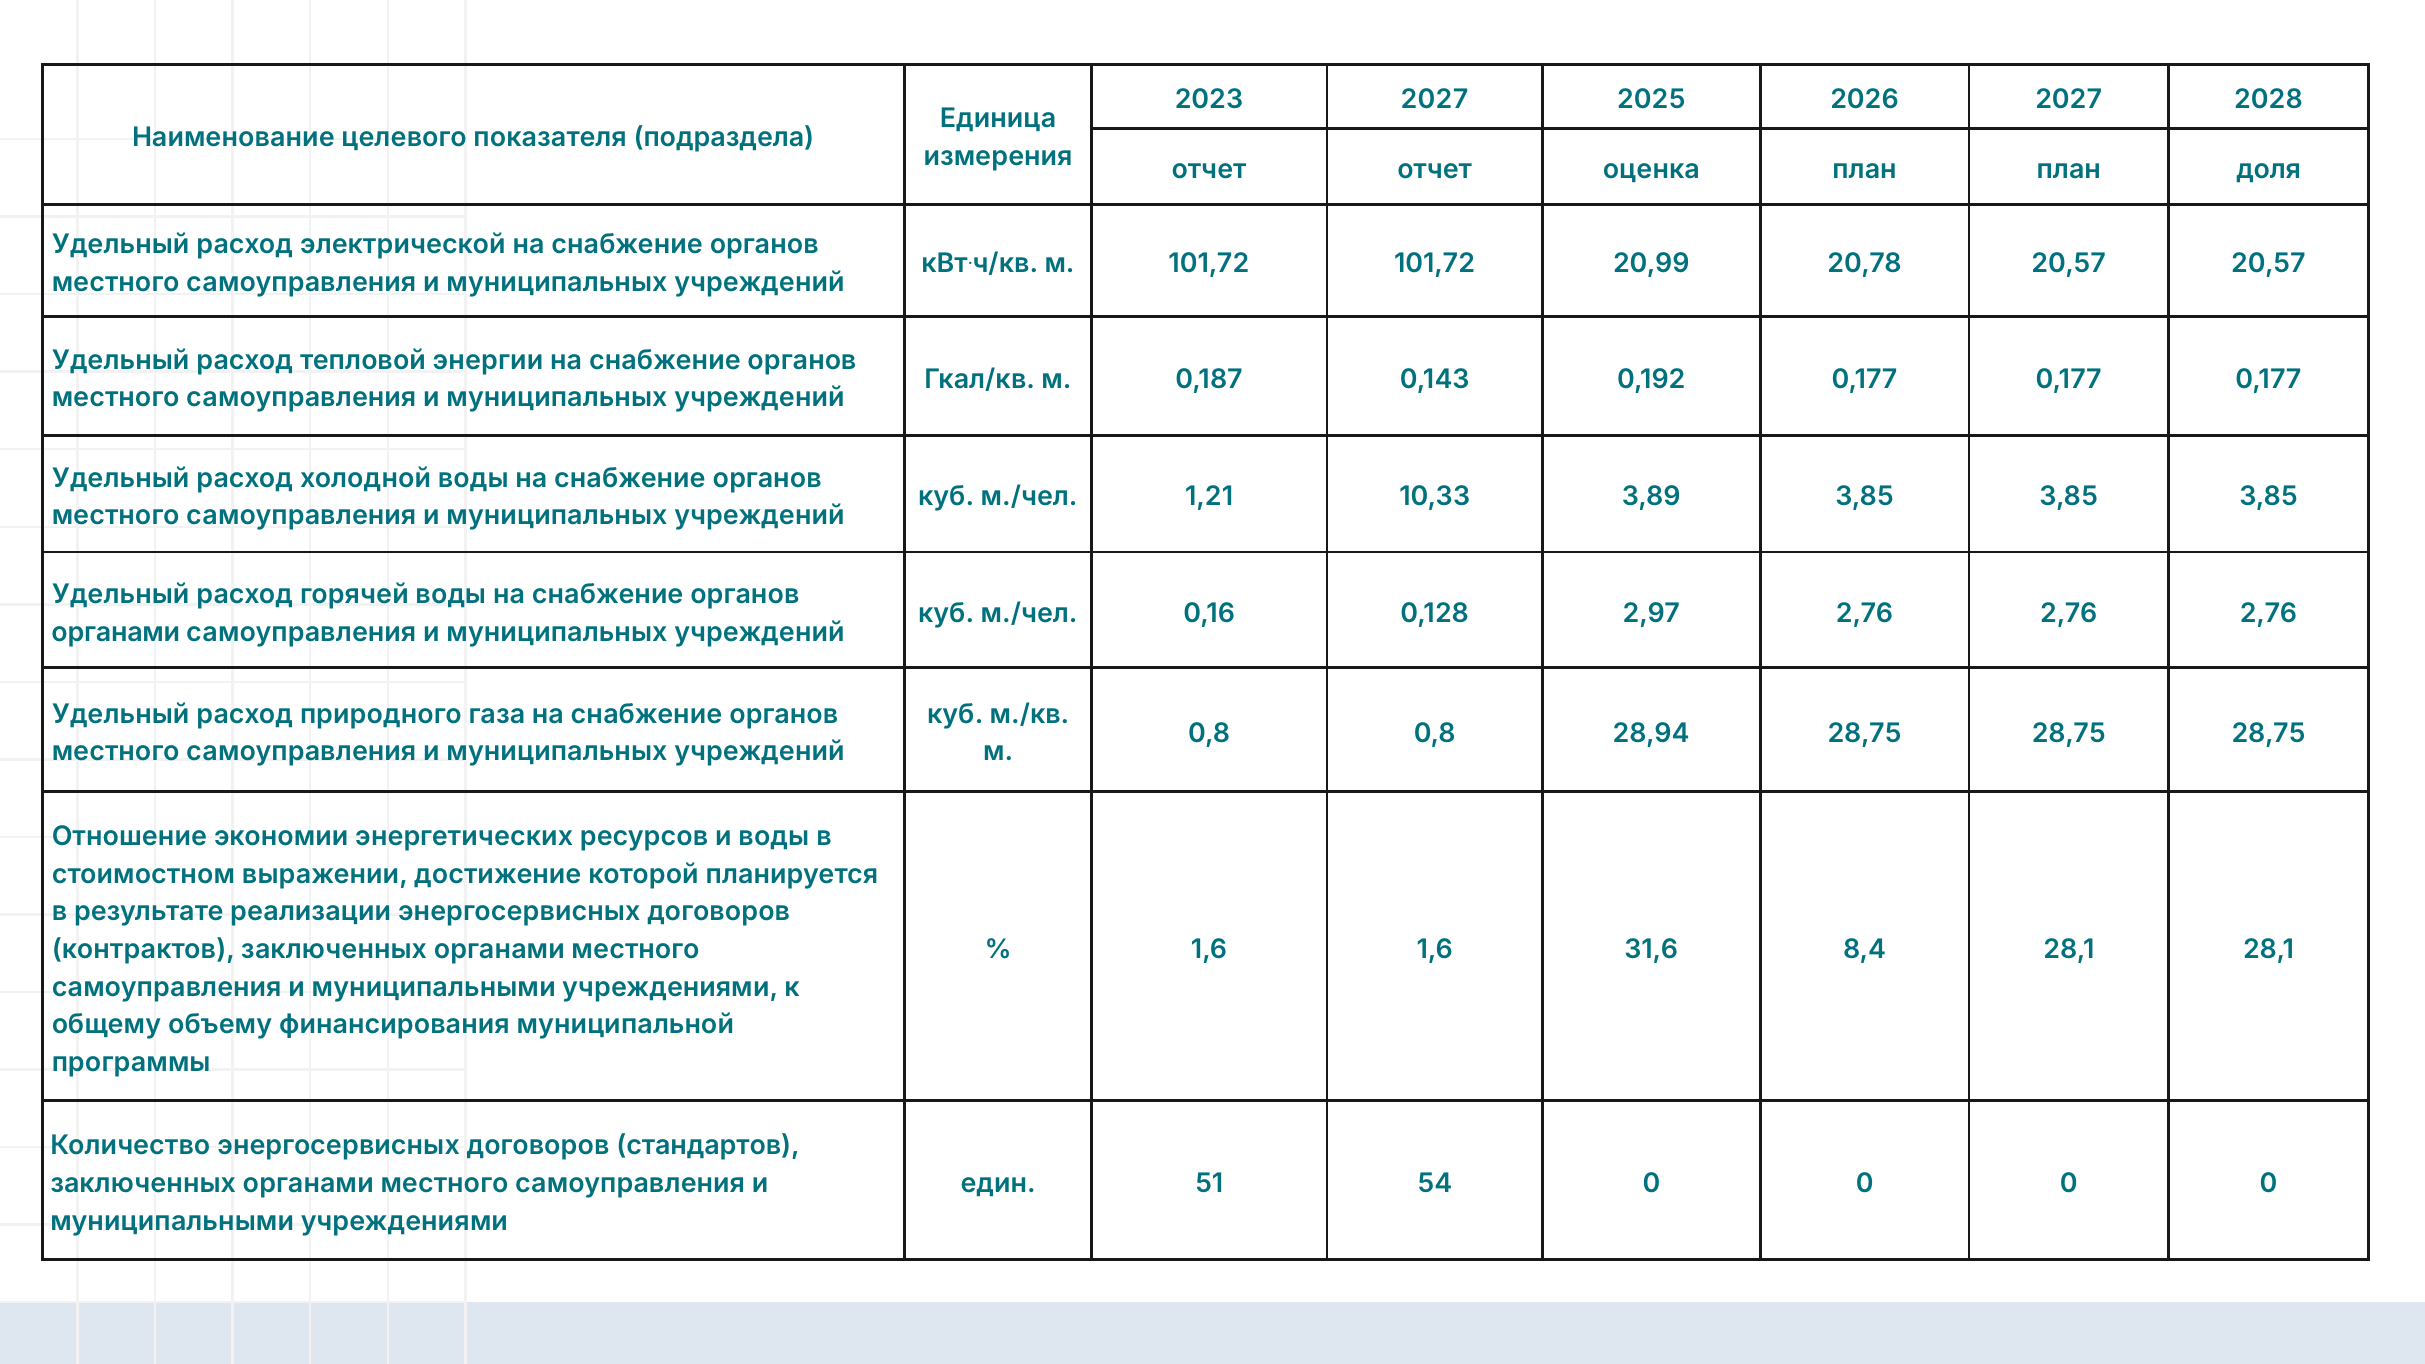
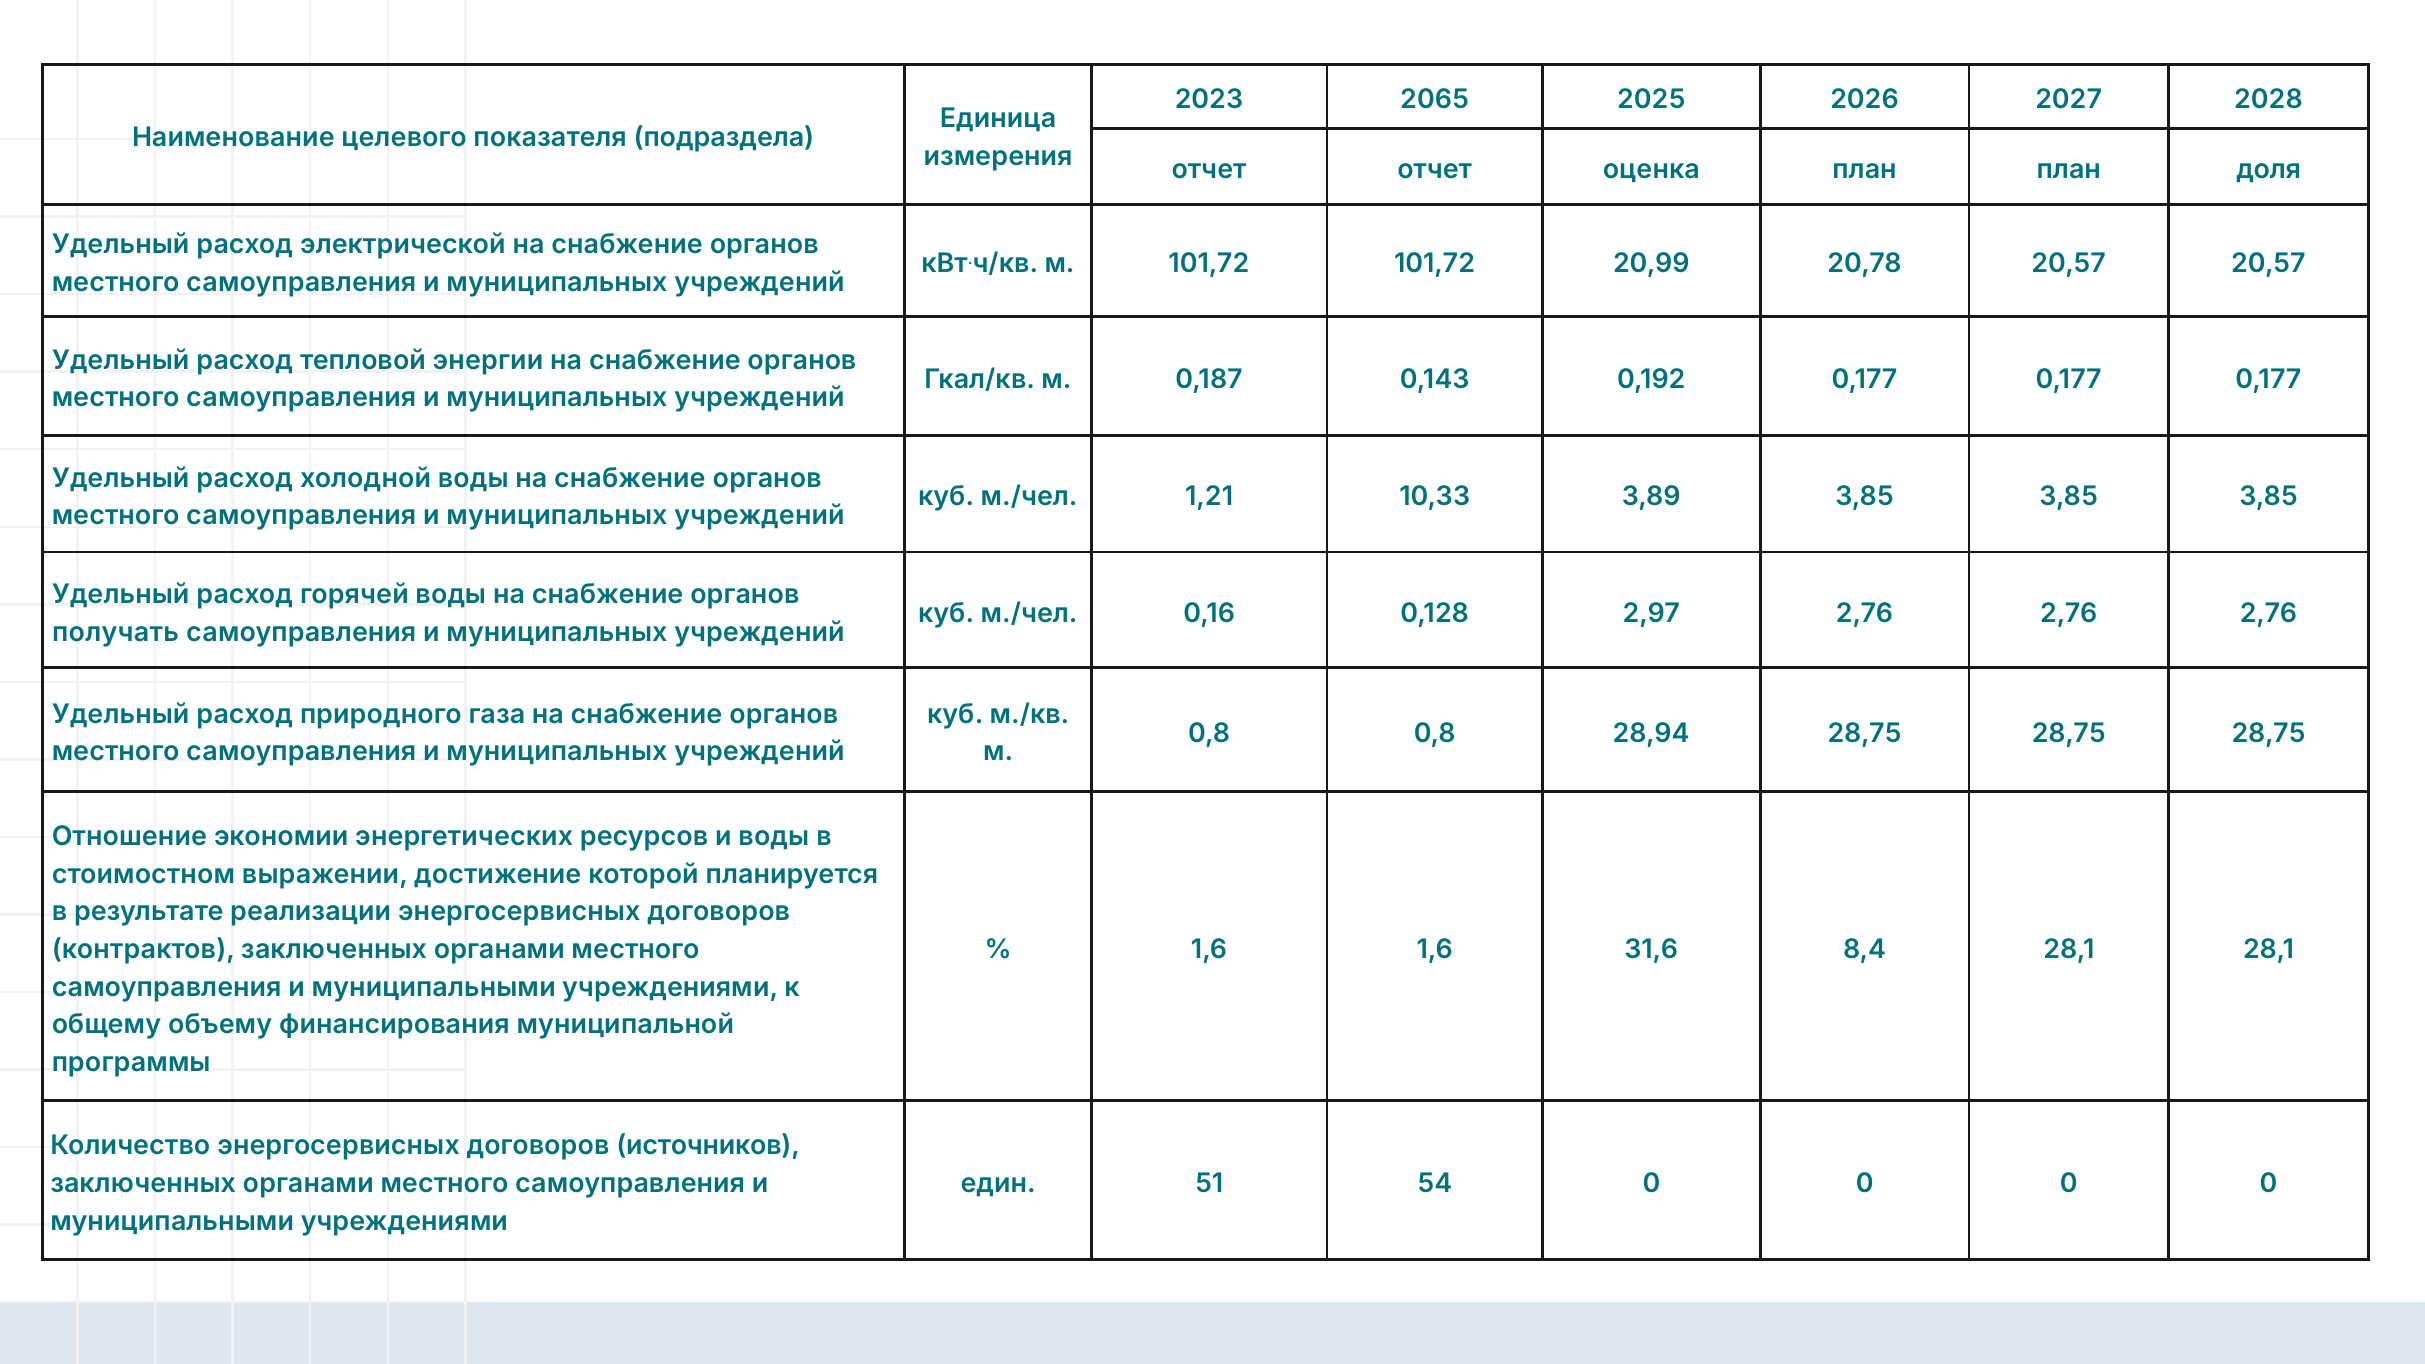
2023 2027: 2027 -> 2065
органами at (116, 632): органами -> получать
стандартов: стандартов -> источников
